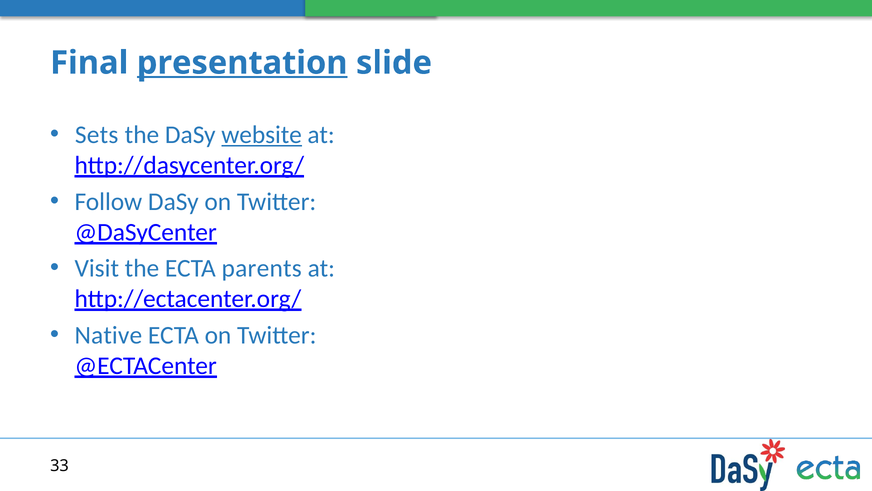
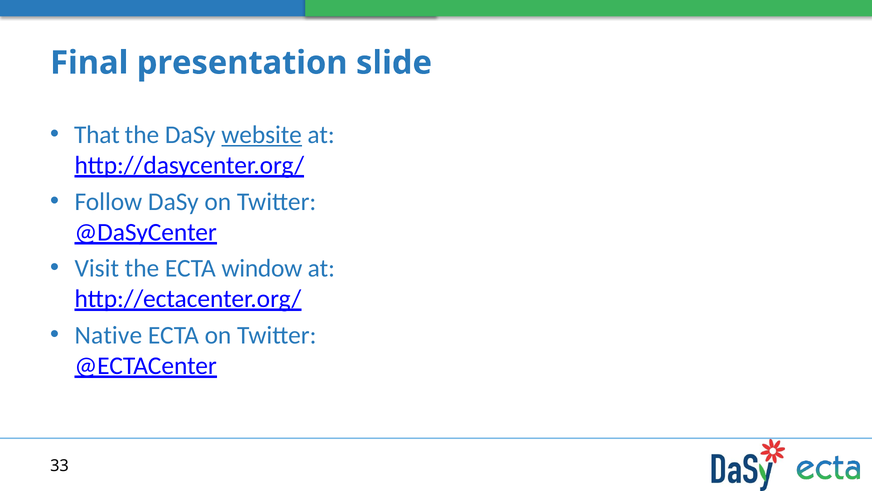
presentation underline: present -> none
Sets: Sets -> That
parents: parents -> window
